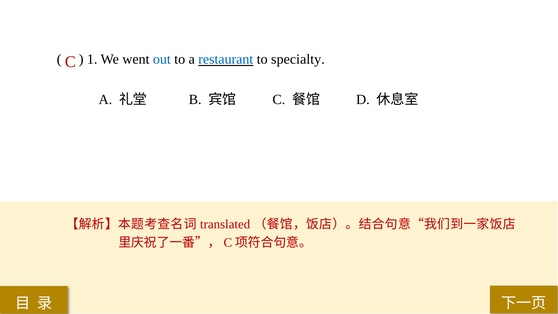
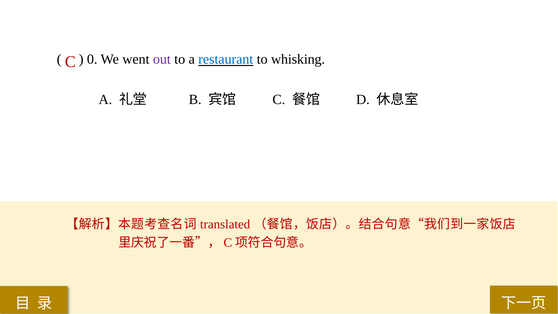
1: 1 -> 0
out colour: blue -> purple
specialty: specialty -> whisking
